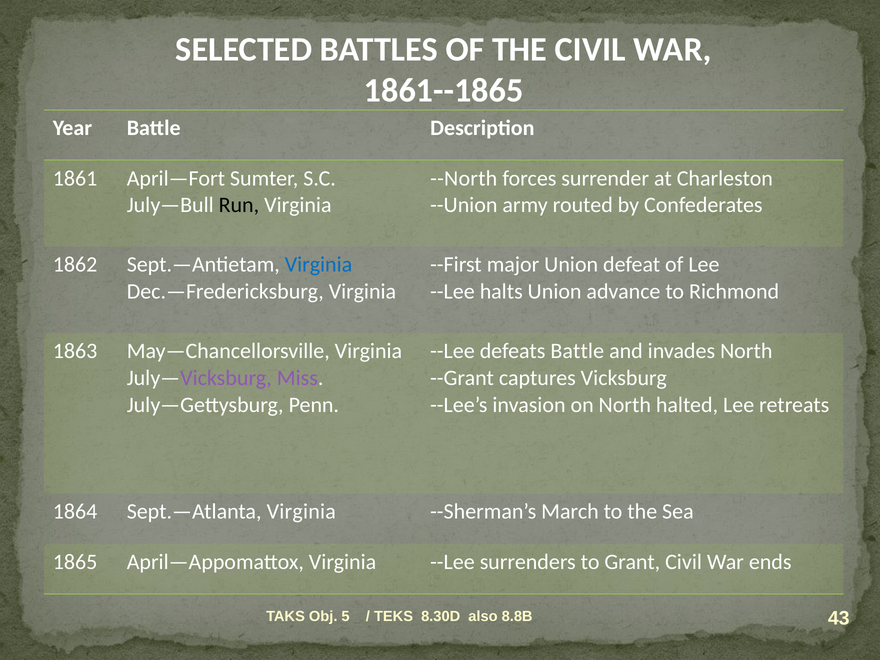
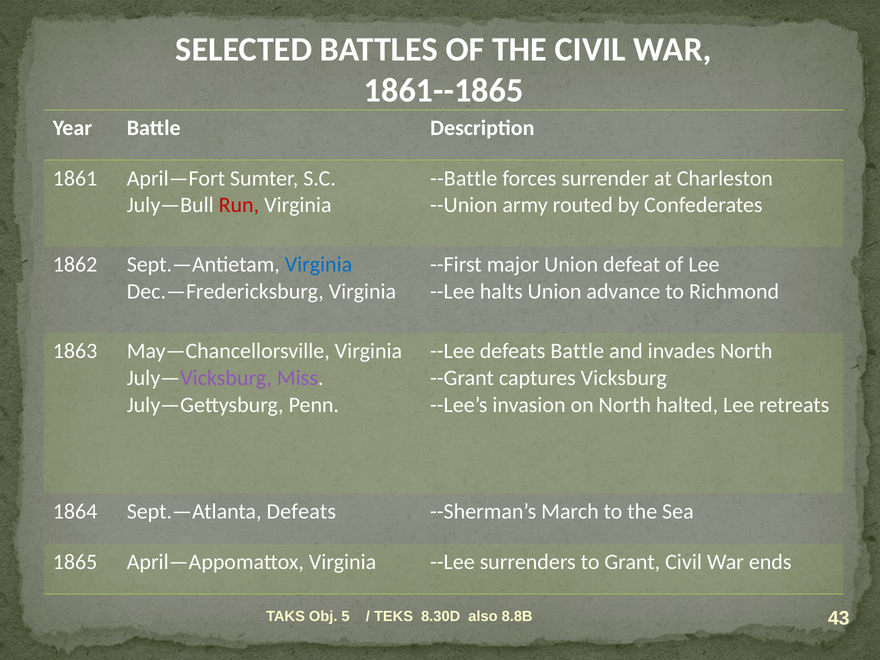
--North: --North -> --Battle
Run colour: black -> red
Sept.—Atlanta Virginia: Virginia -> Defeats
